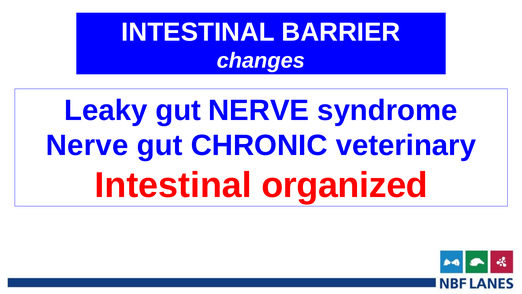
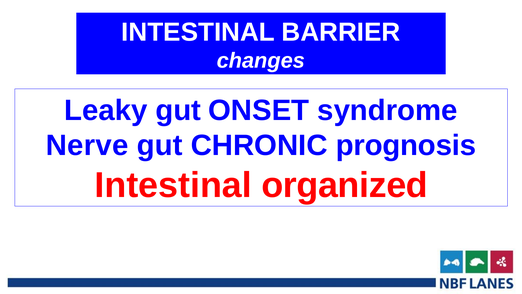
gut NERVE: NERVE -> ONSET
veterinary: veterinary -> prognosis
